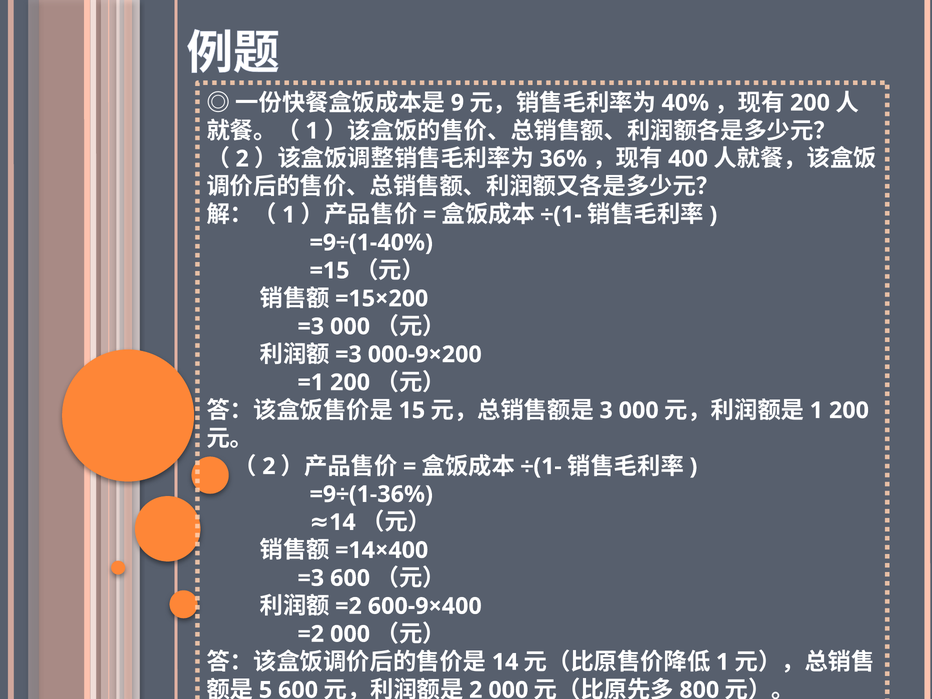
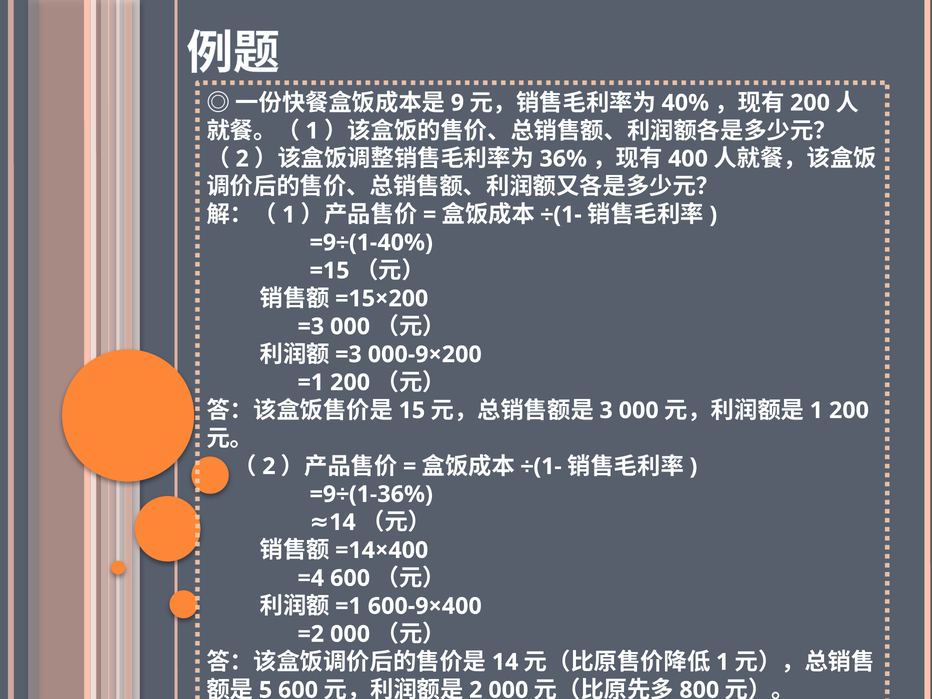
=3 at (311, 578): =3 -> =4
=2 at (348, 606): =2 -> =1
